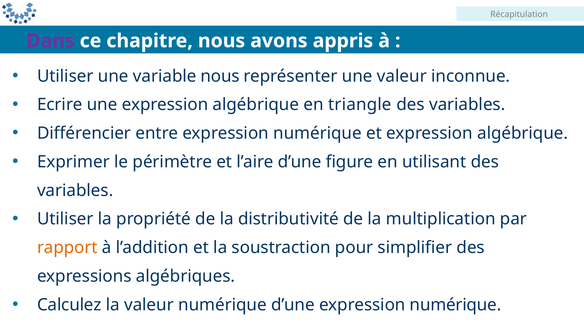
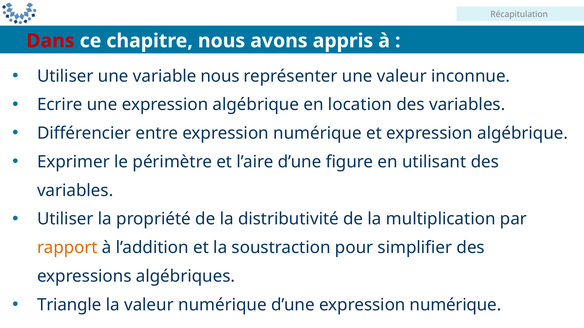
Dans colour: purple -> red
triangle: triangle -> location
Calculez: Calculez -> Triangle
